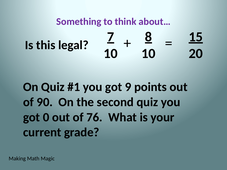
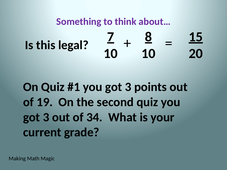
9 at (128, 87): 9 -> 3
90: 90 -> 19
0 at (46, 117): 0 -> 3
76: 76 -> 34
